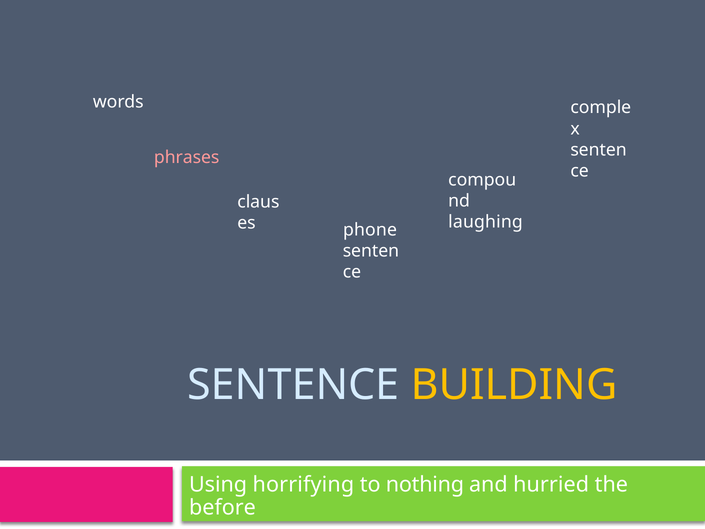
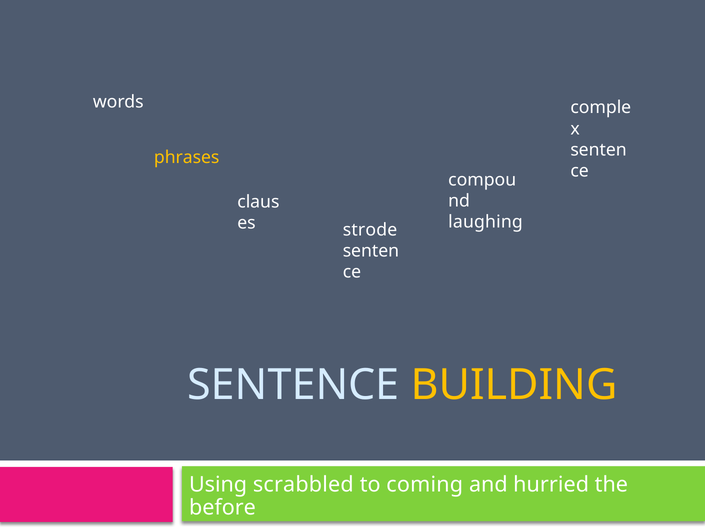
phrases colour: pink -> yellow
phone: phone -> strode
horrifying: horrifying -> scrabbled
nothing: nothing -> coming
